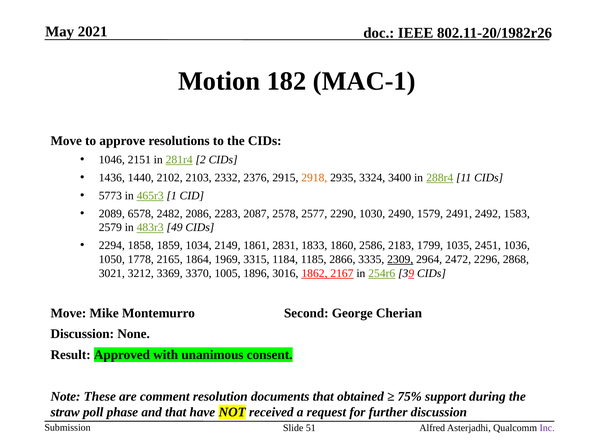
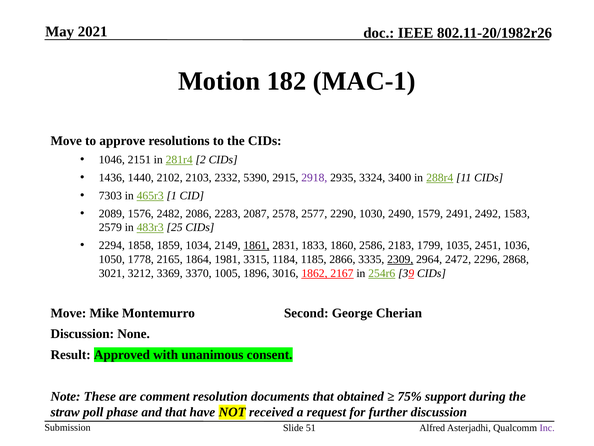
2376: 2376 -> 5390
2918 colour: orange -> purple
5773: 5773 -> 7303
6578: 6578 -> 1576
49: 49 -> 25
1861 underline: none -> present
1969: 1969 -> 1981
